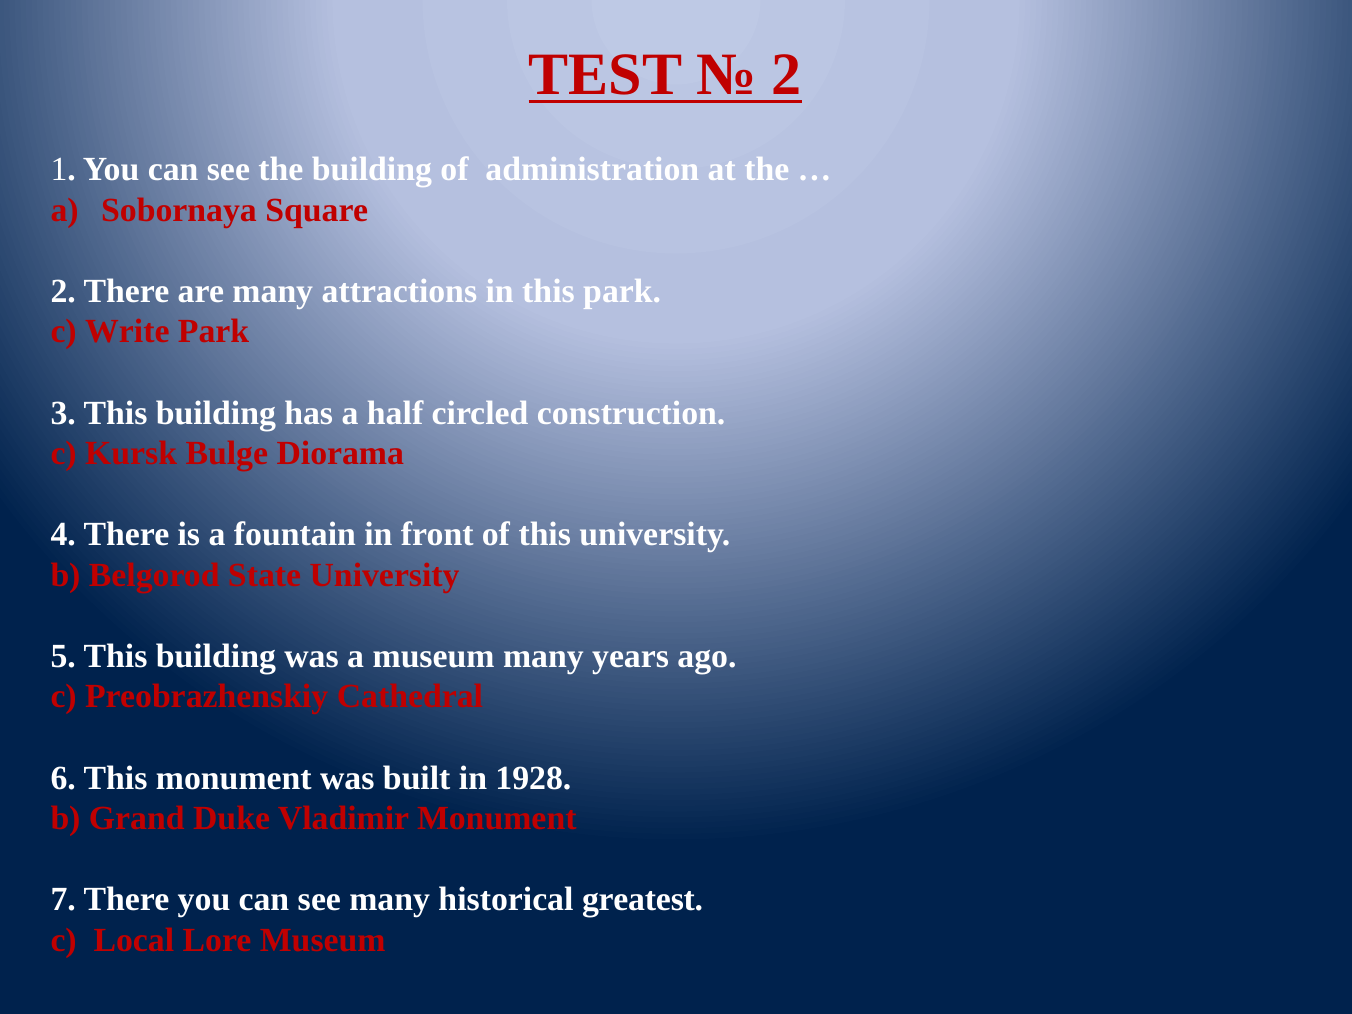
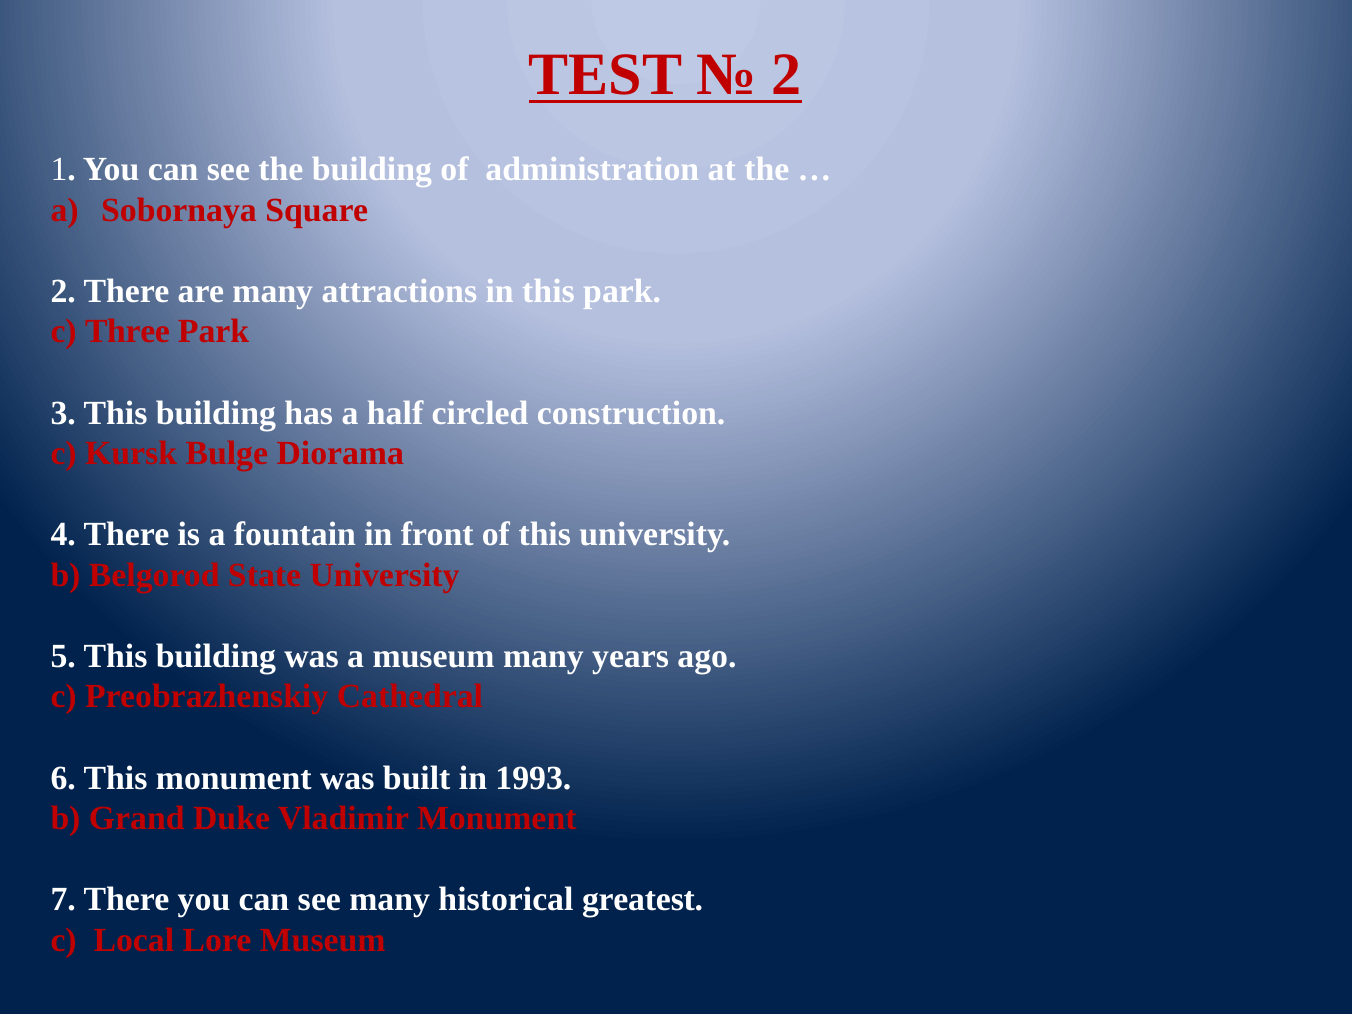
Write: Write -> Three
1928: 1928 -> 1993
